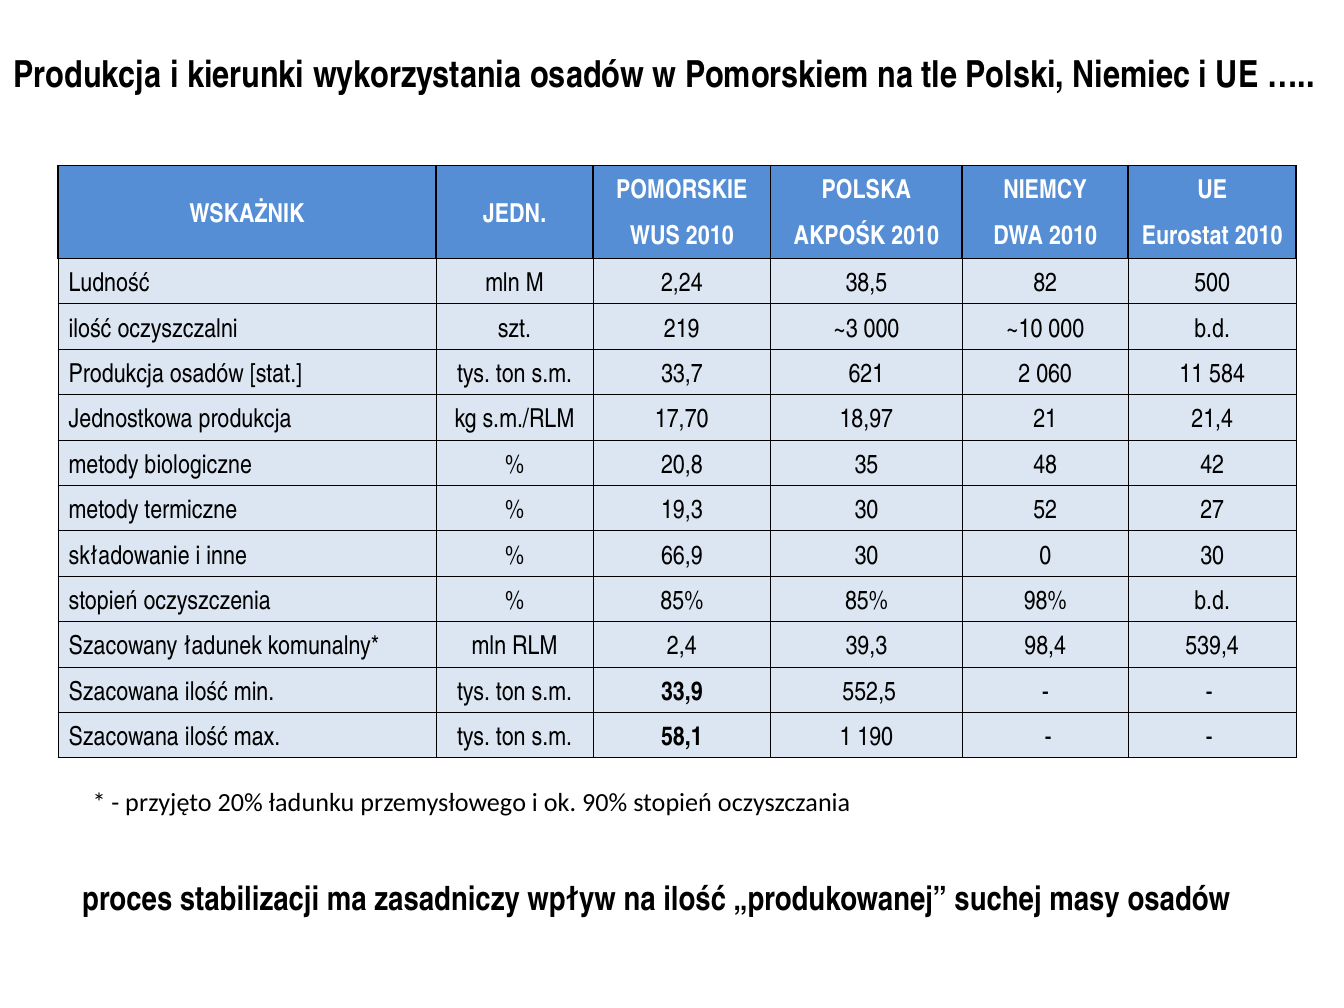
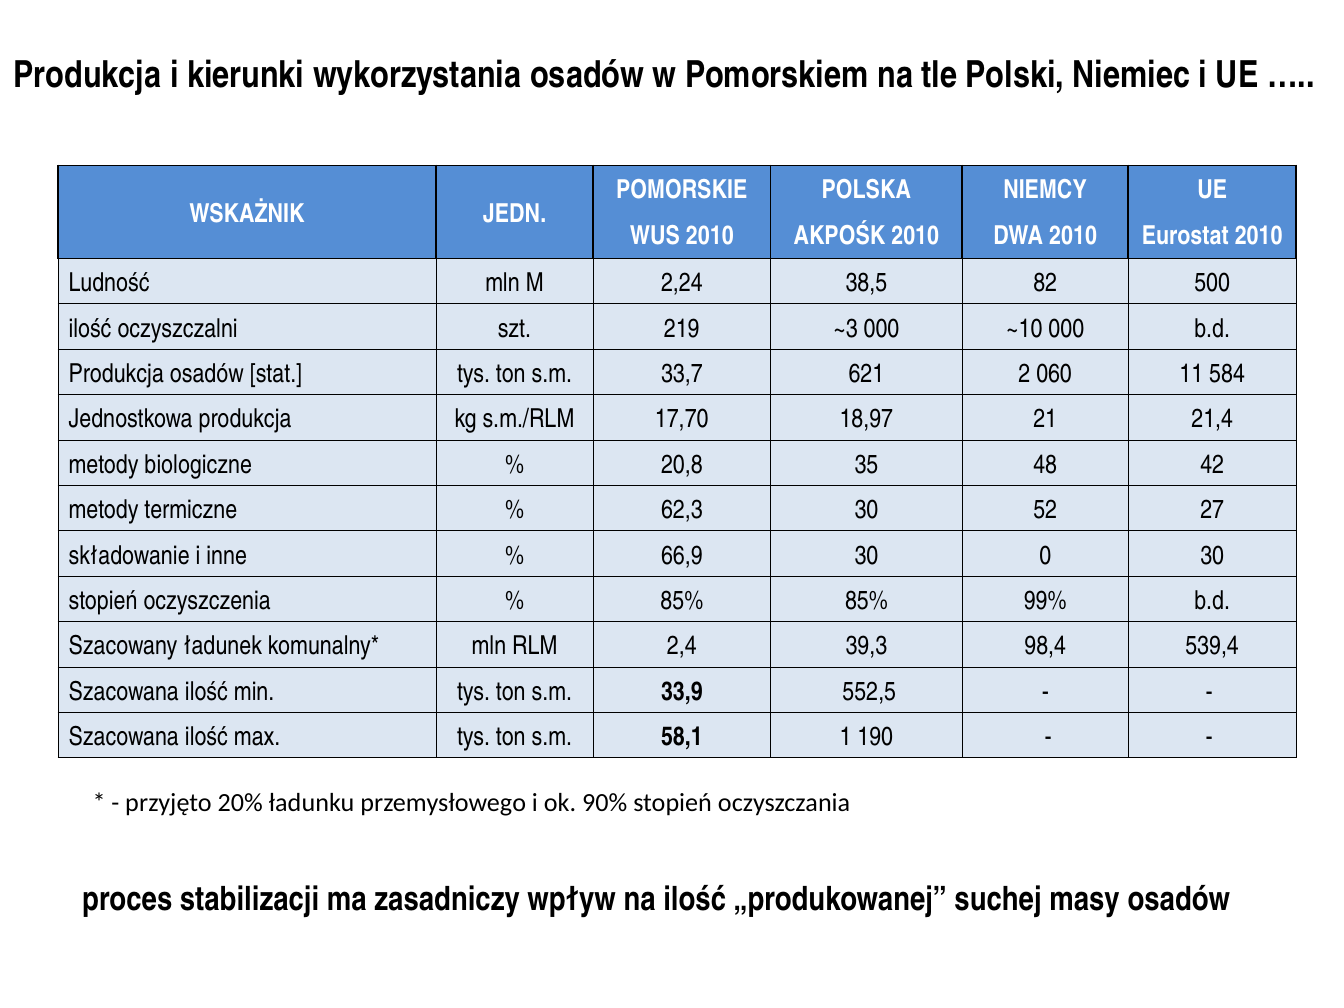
19,3: 19,3 -> 62,3
98%: 98% -> 99%
